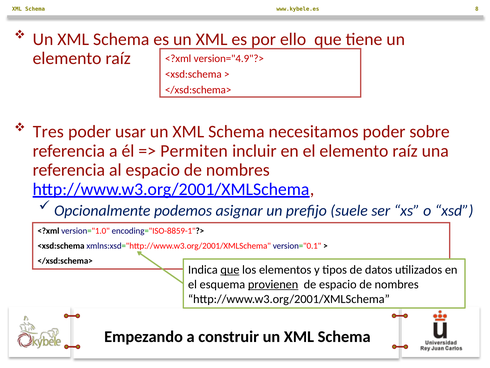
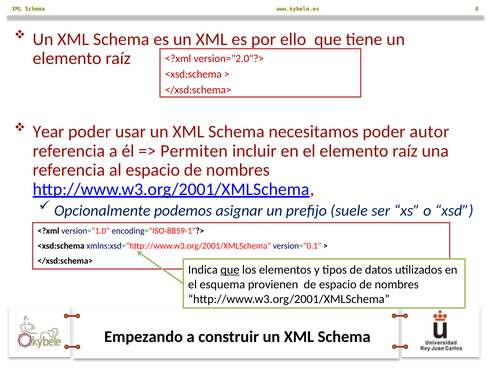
version="4.9"?>: version="4.9"?> -> version="2.0"?>
Tres: Tres -> Year
sobre: sobre -> autor
provienen underline: present -> none
